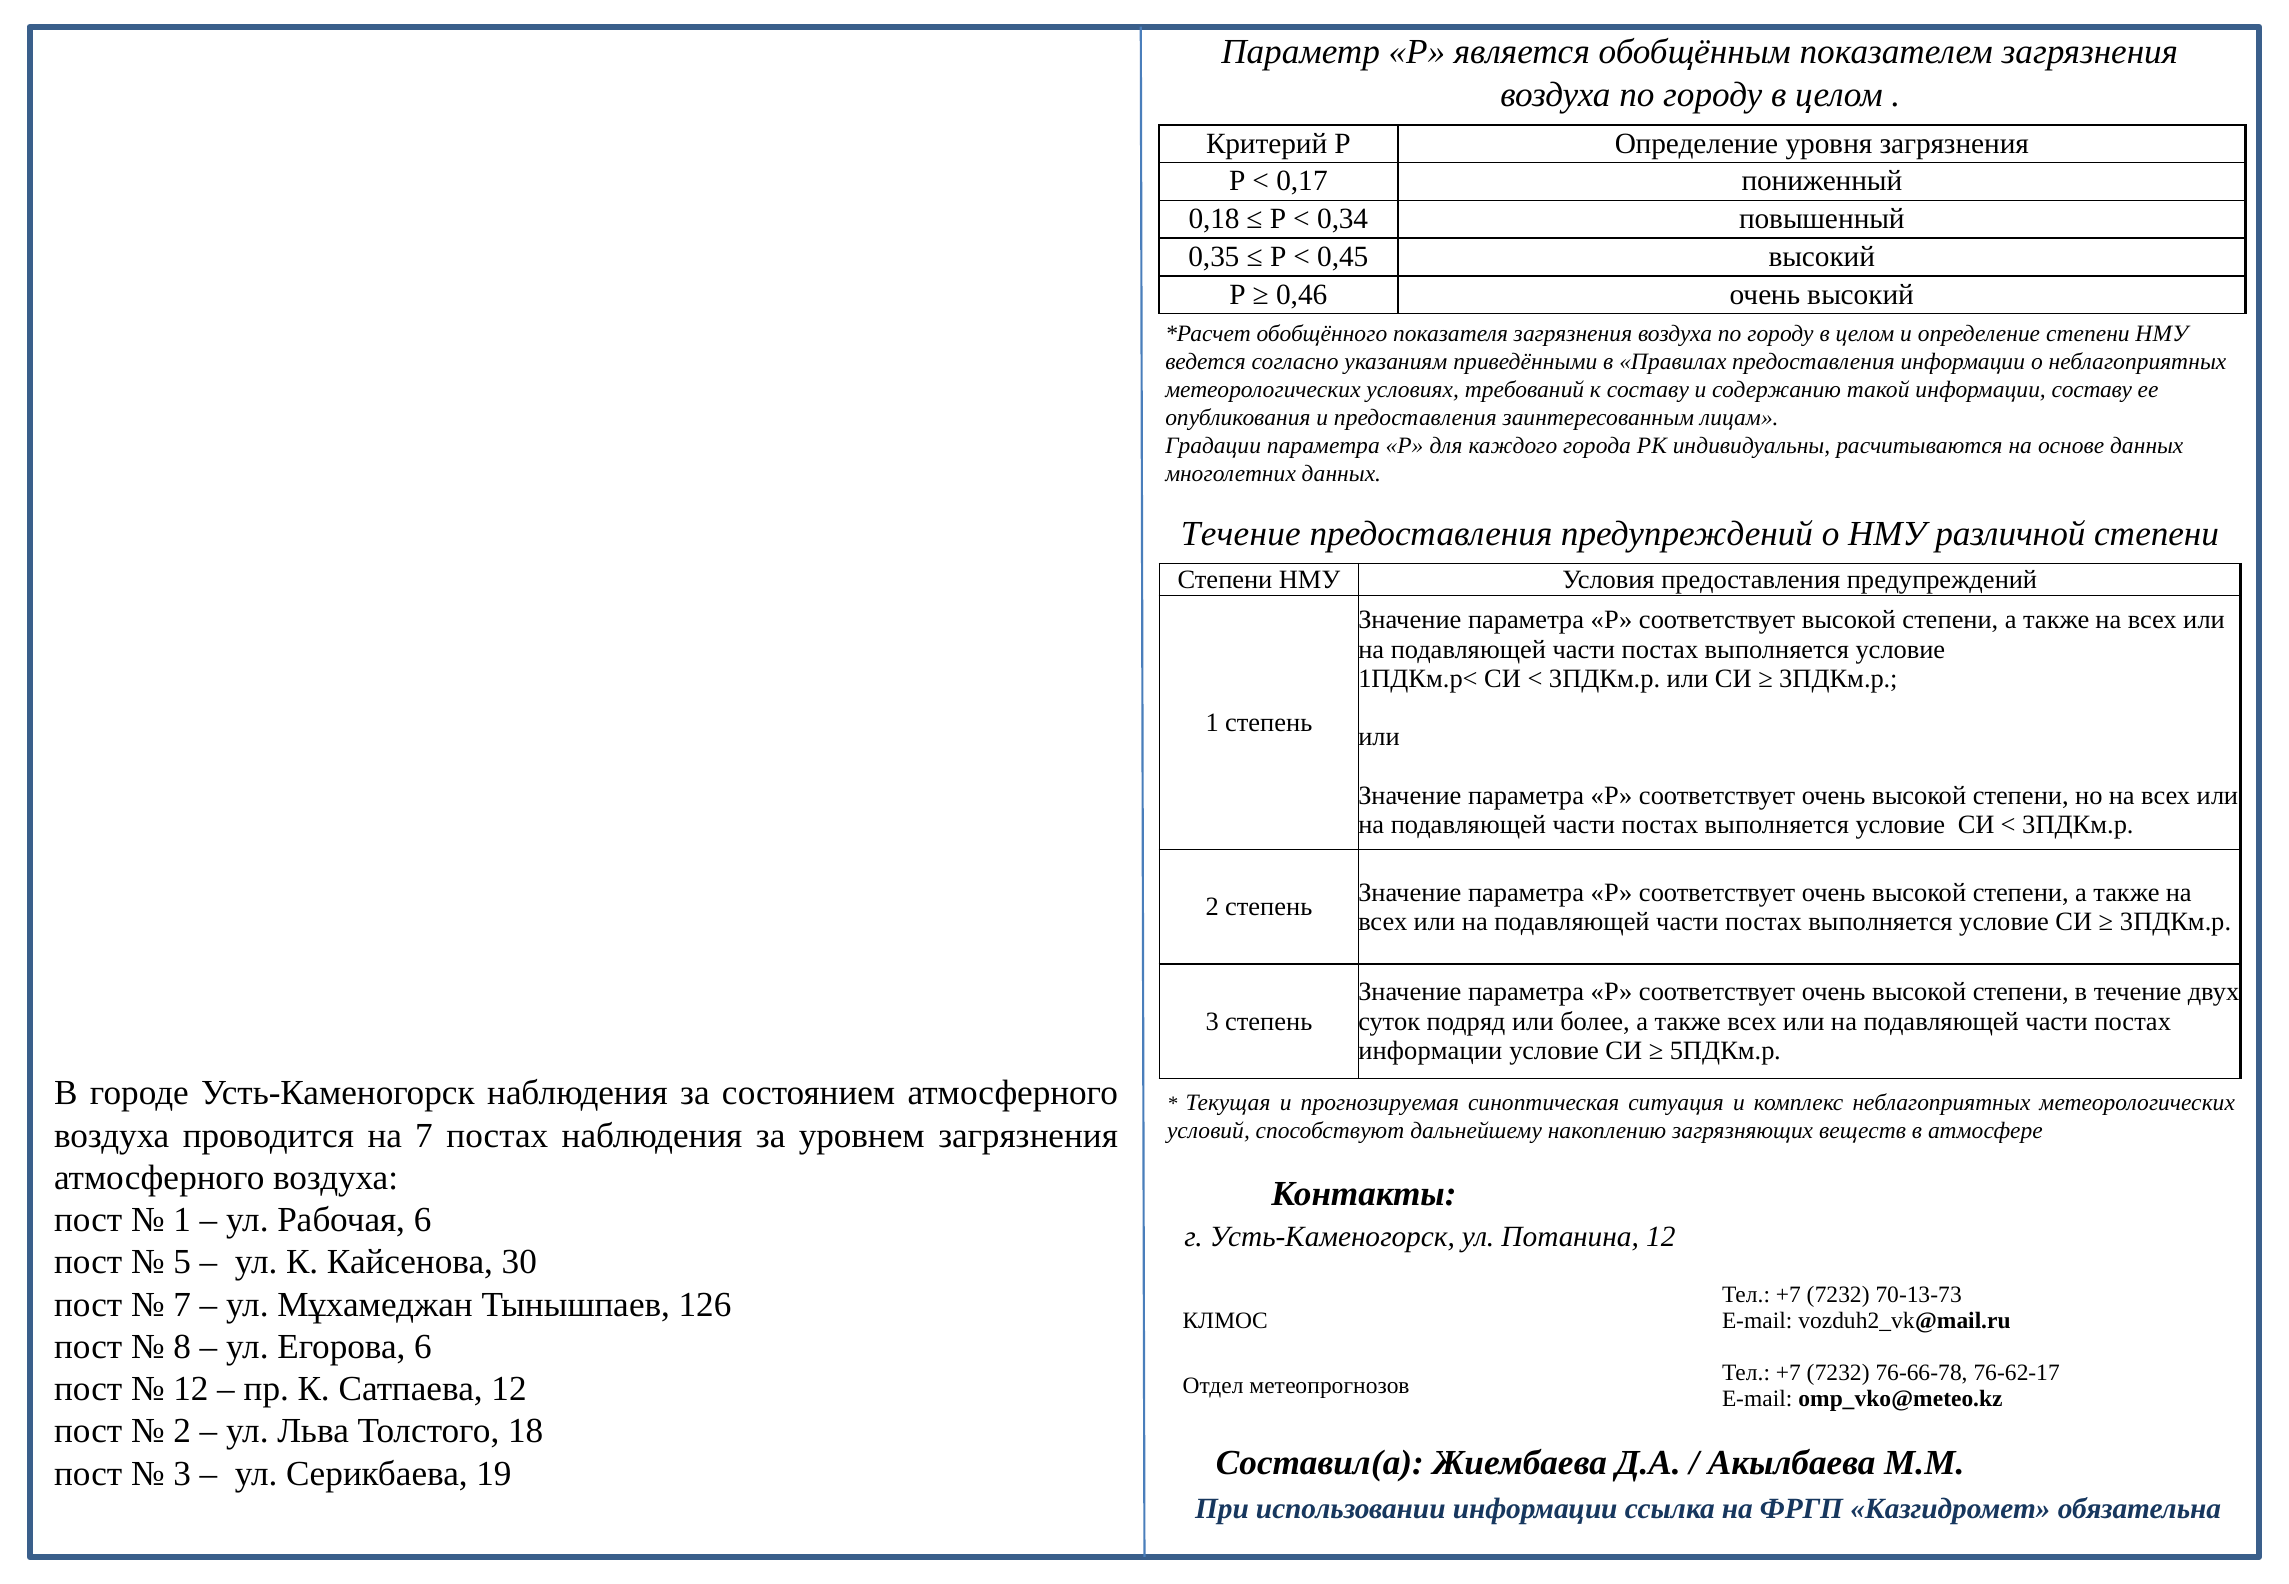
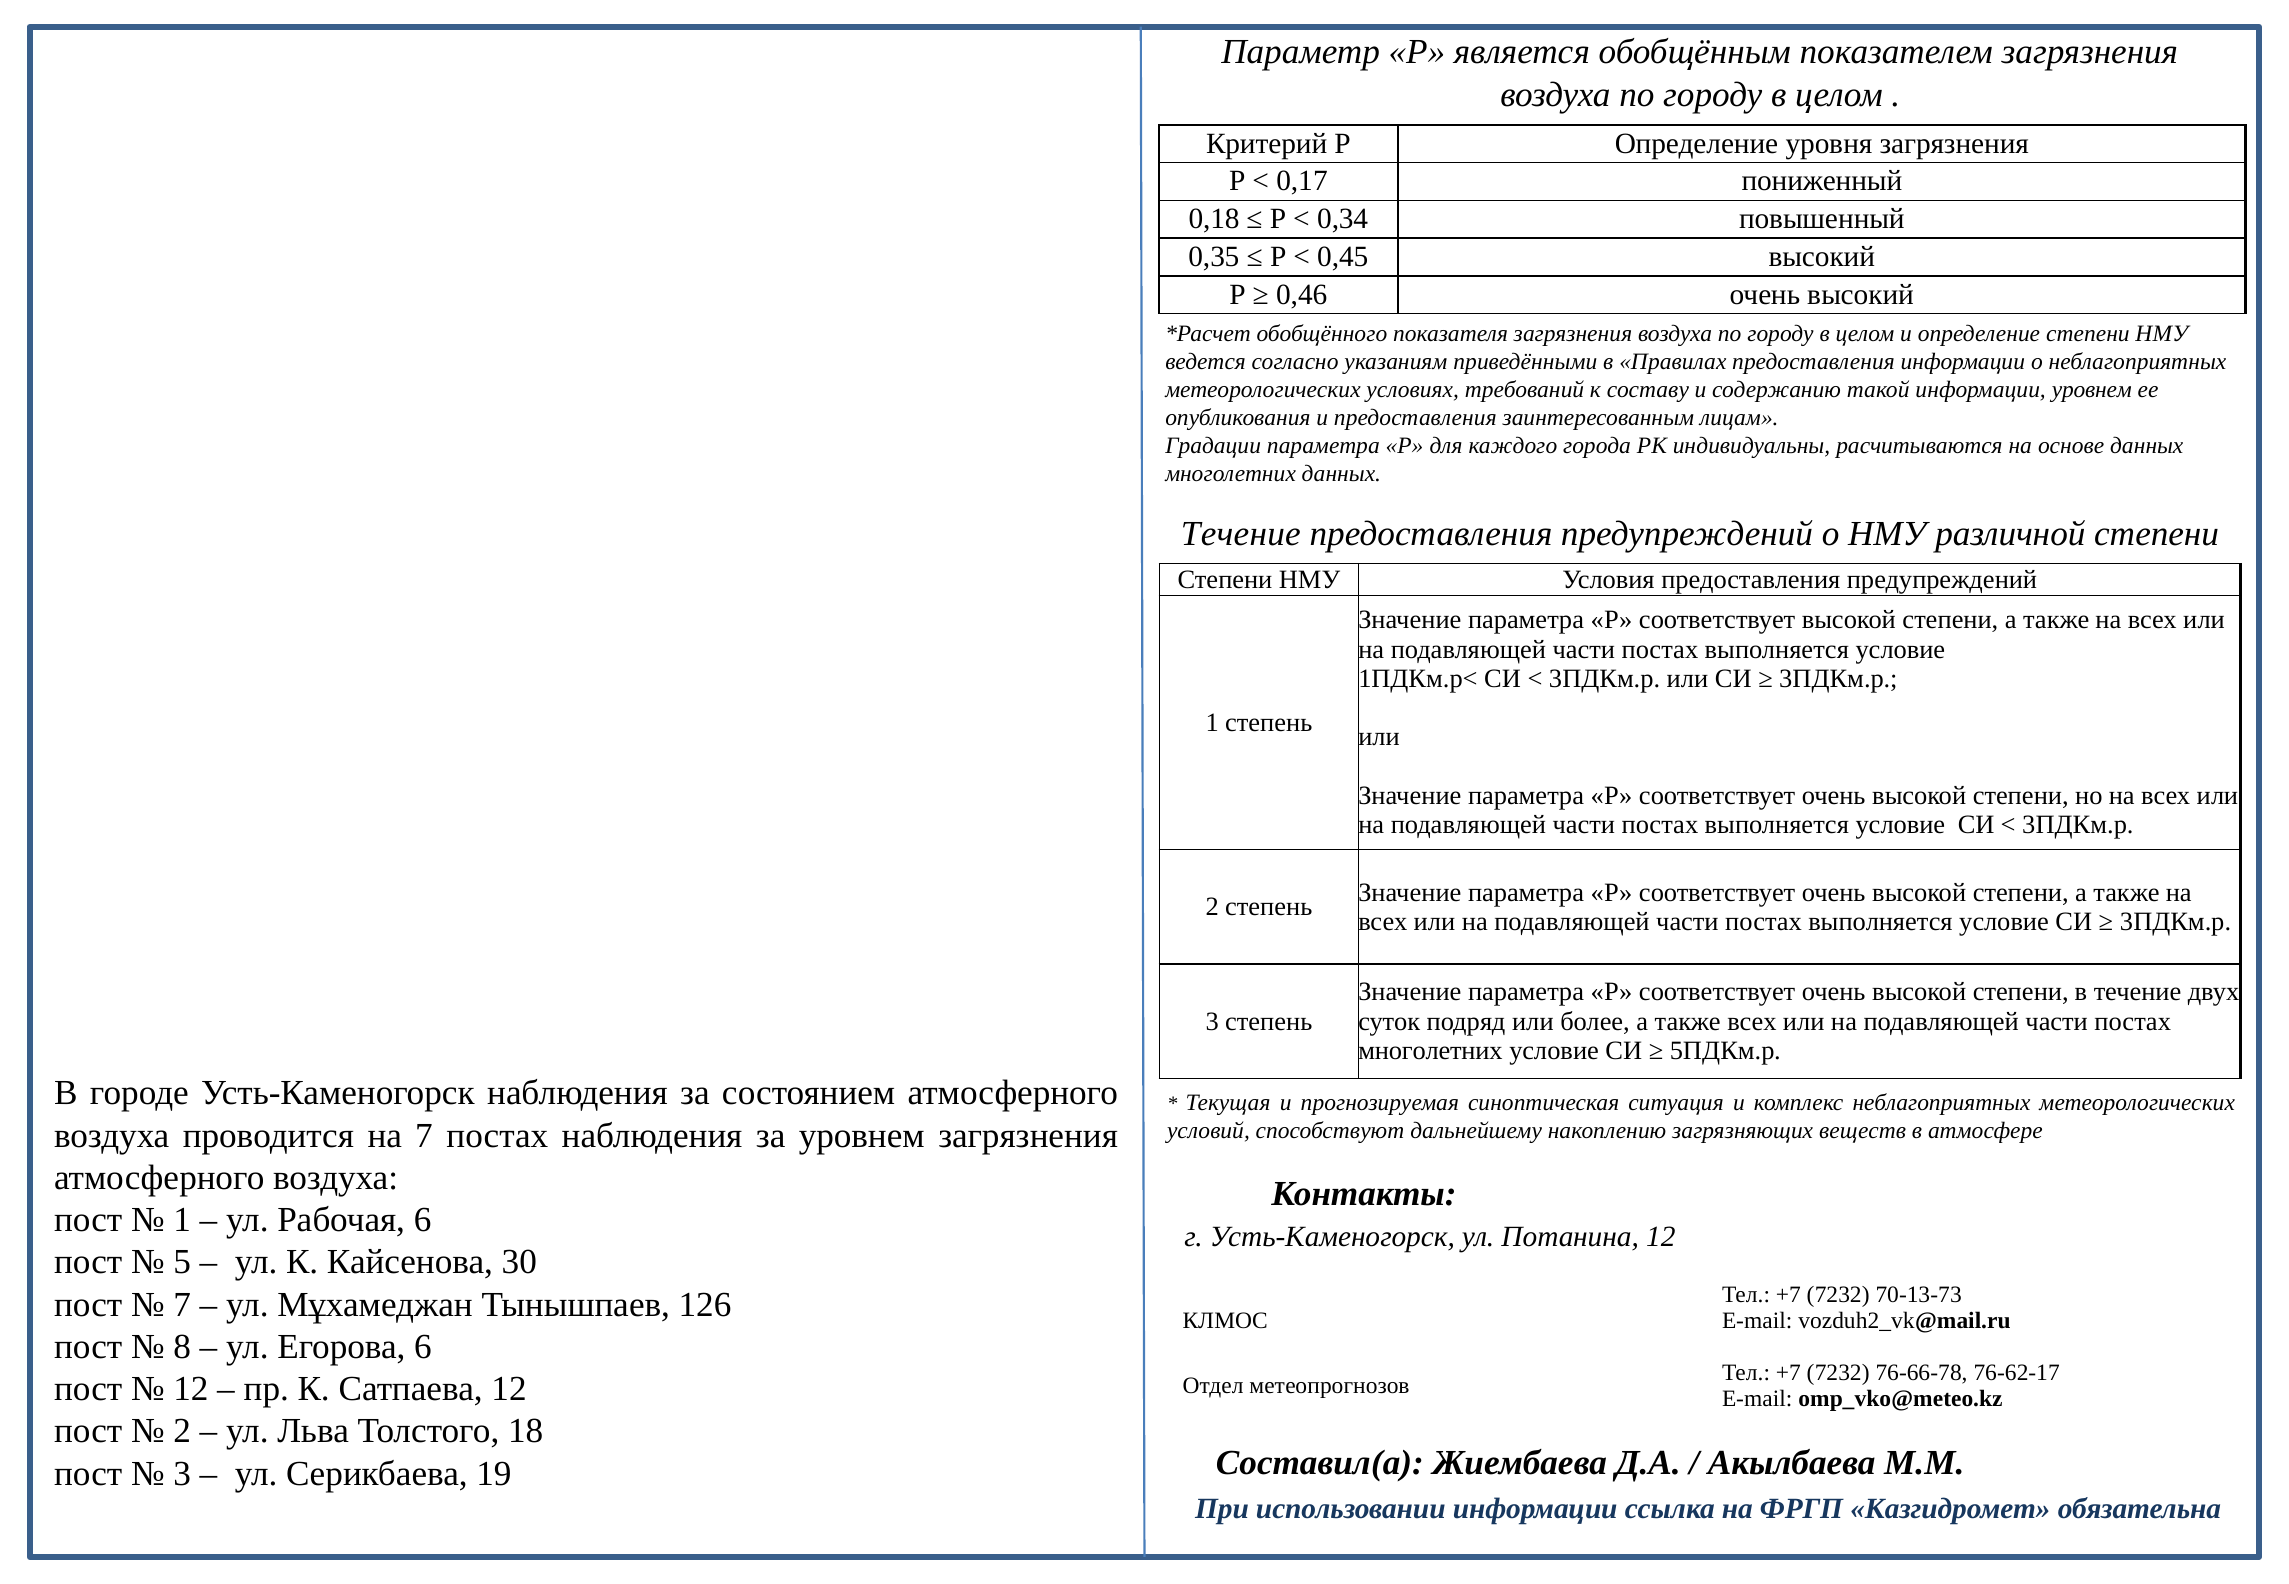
информации составу: составу -> уровнем
информации at (1430, 1051): информации -> многолетних
